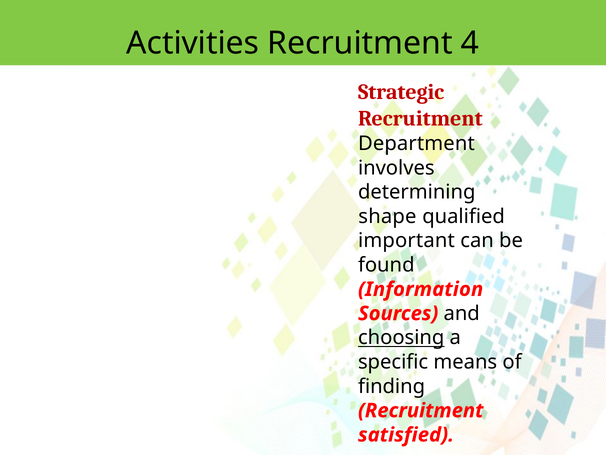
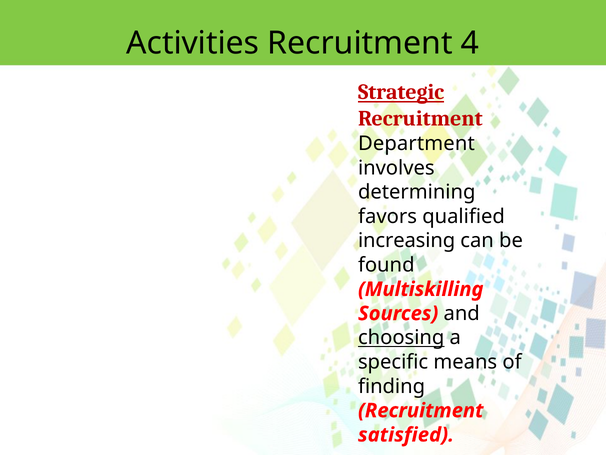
Strategic underline: none -> present
shape: shape -> favors
important: important -> increasing
Information: Information -> Multiskilling
